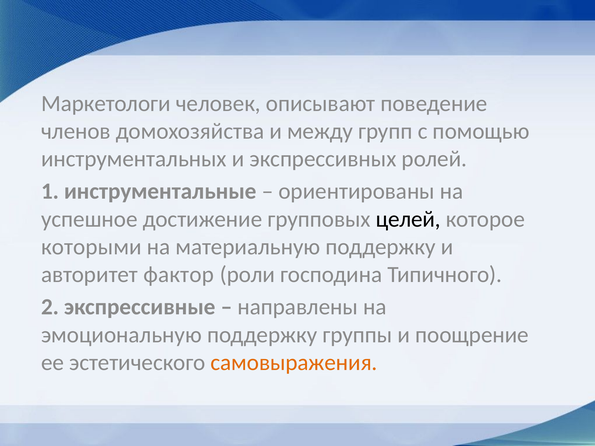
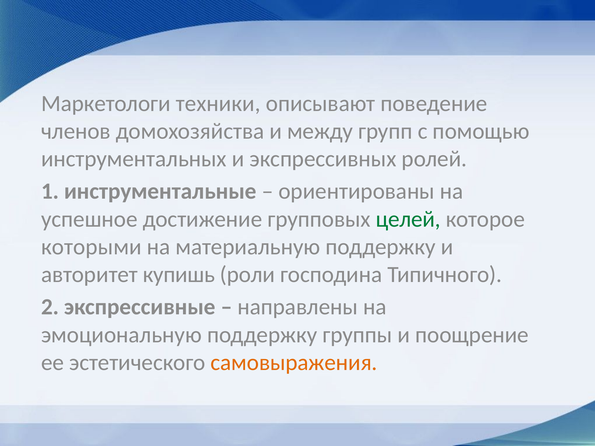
человек: человек -> техники
целей colour: black -> green
фактор: фактор -> купишь
